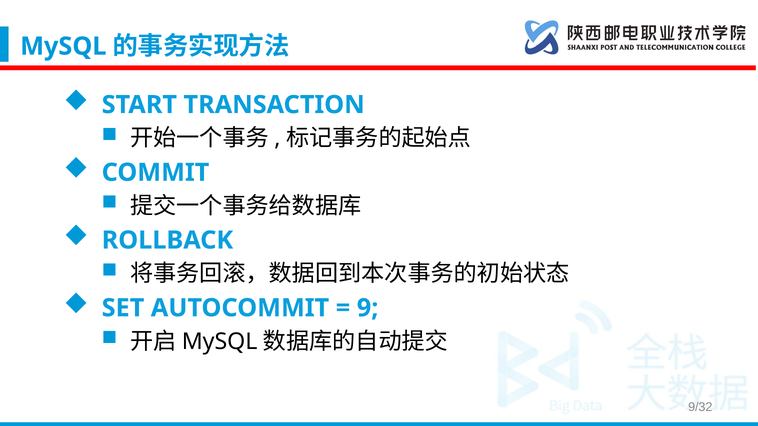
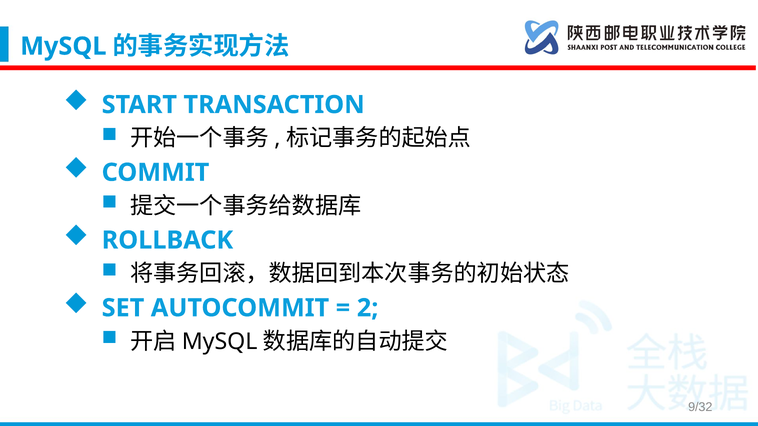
9: 9 -> 2
